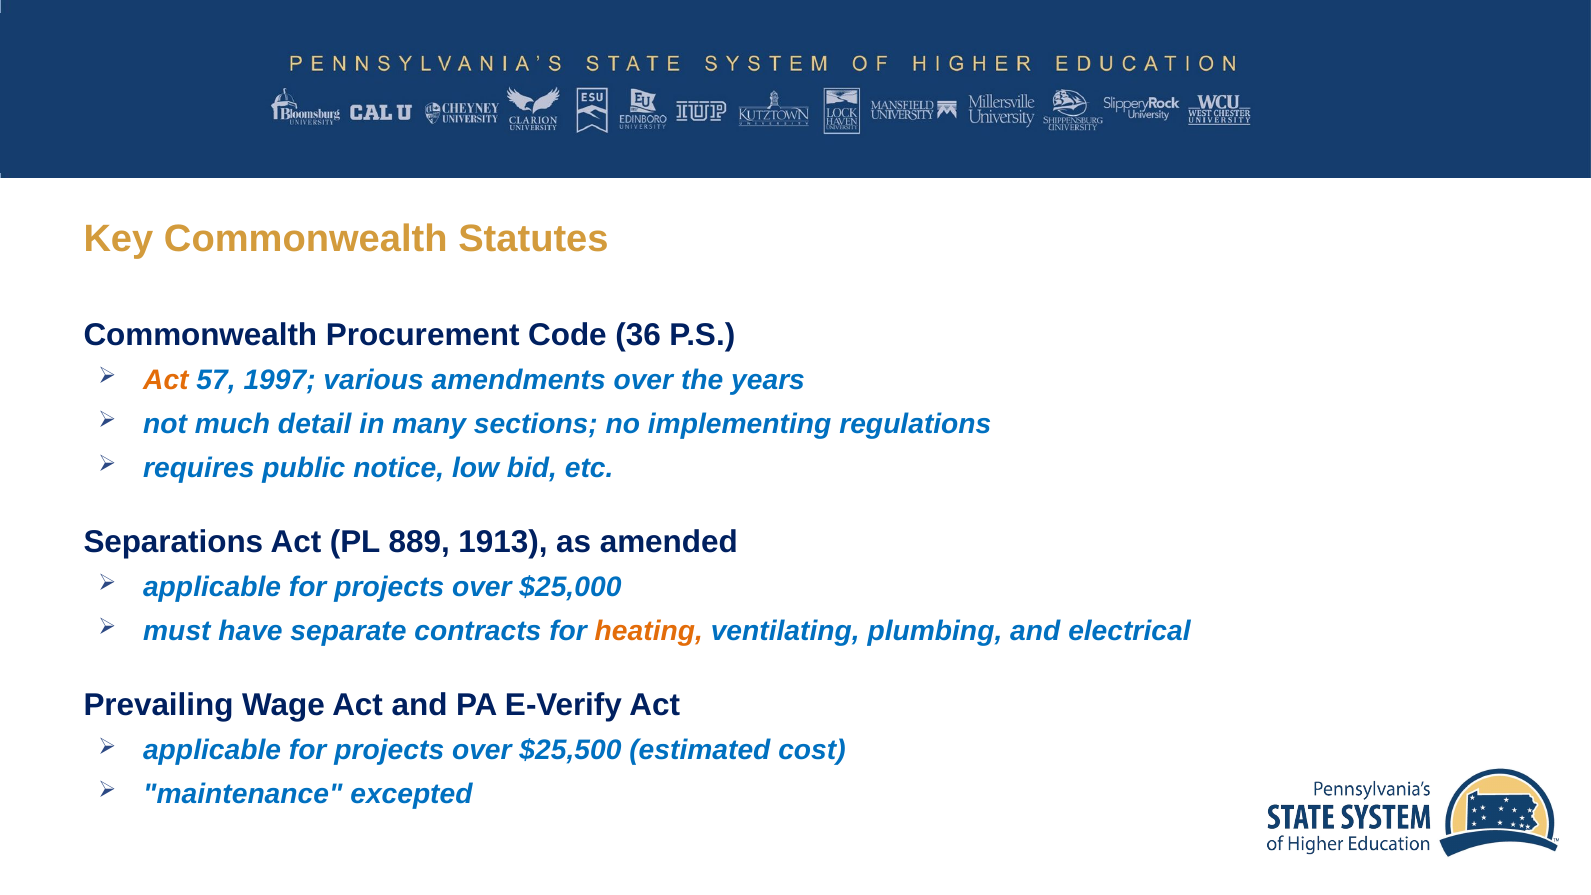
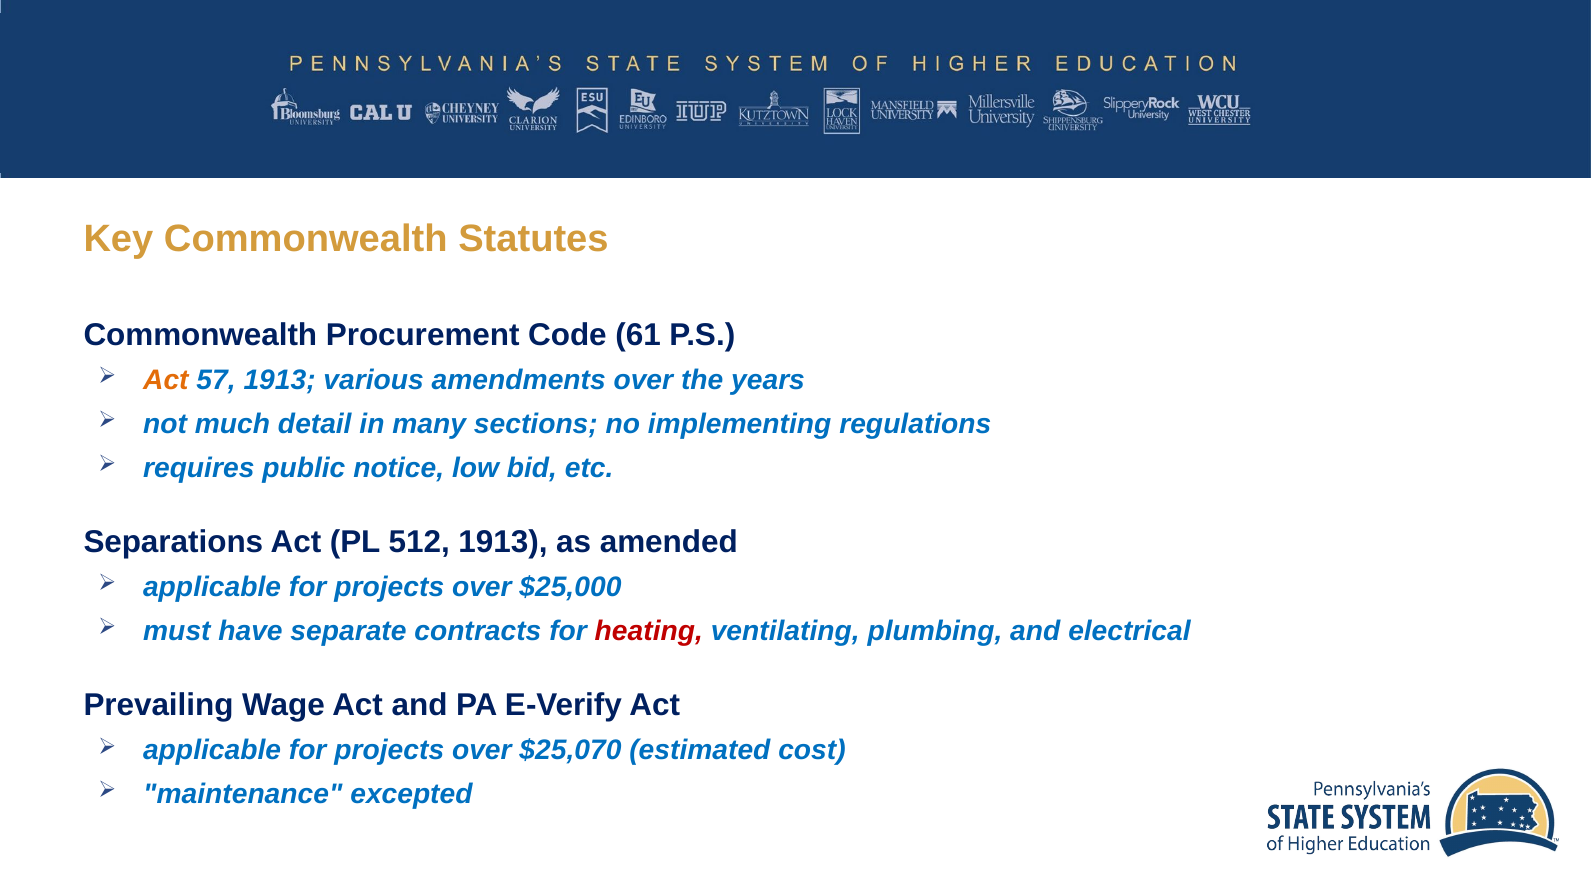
36: 36 -> 61
57 1997: 1997 -> 1913
889: 889 -> 512
heating colour: orange -> red
$25,500: $25,500 -> $25,070
